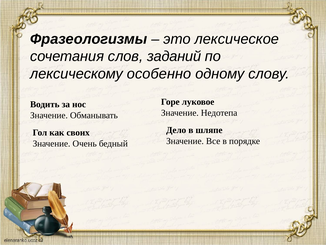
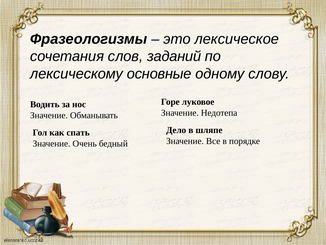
особенно: особенно -> основные
своих: своих -> спать
